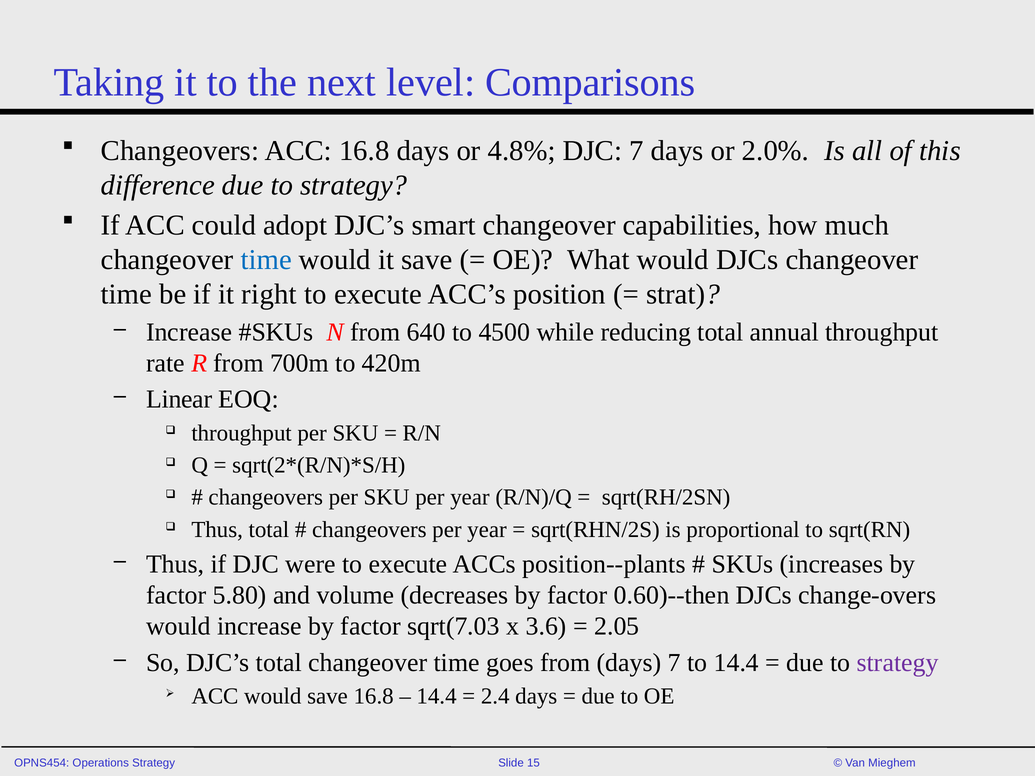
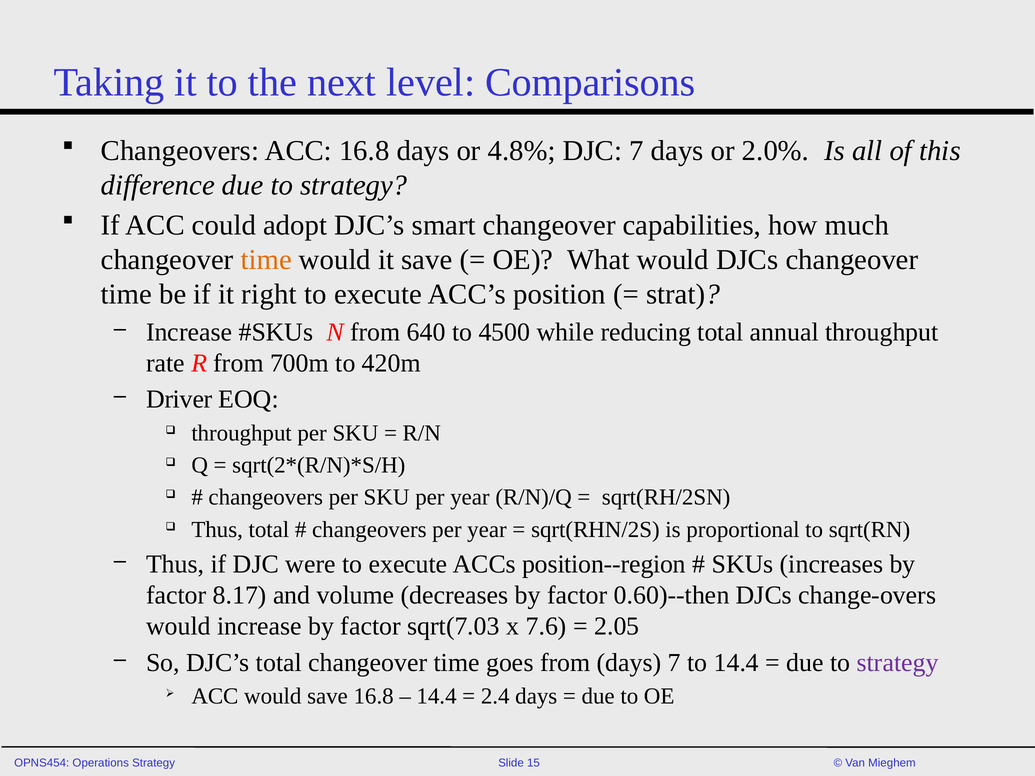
time at (266, 260) colour: blue -> orange
Linear: Linear -> Driver
position--plants: position--plants -> position--region
5.80: 5.80 -> 8.17
3.6: 3.6 -> 7.6
